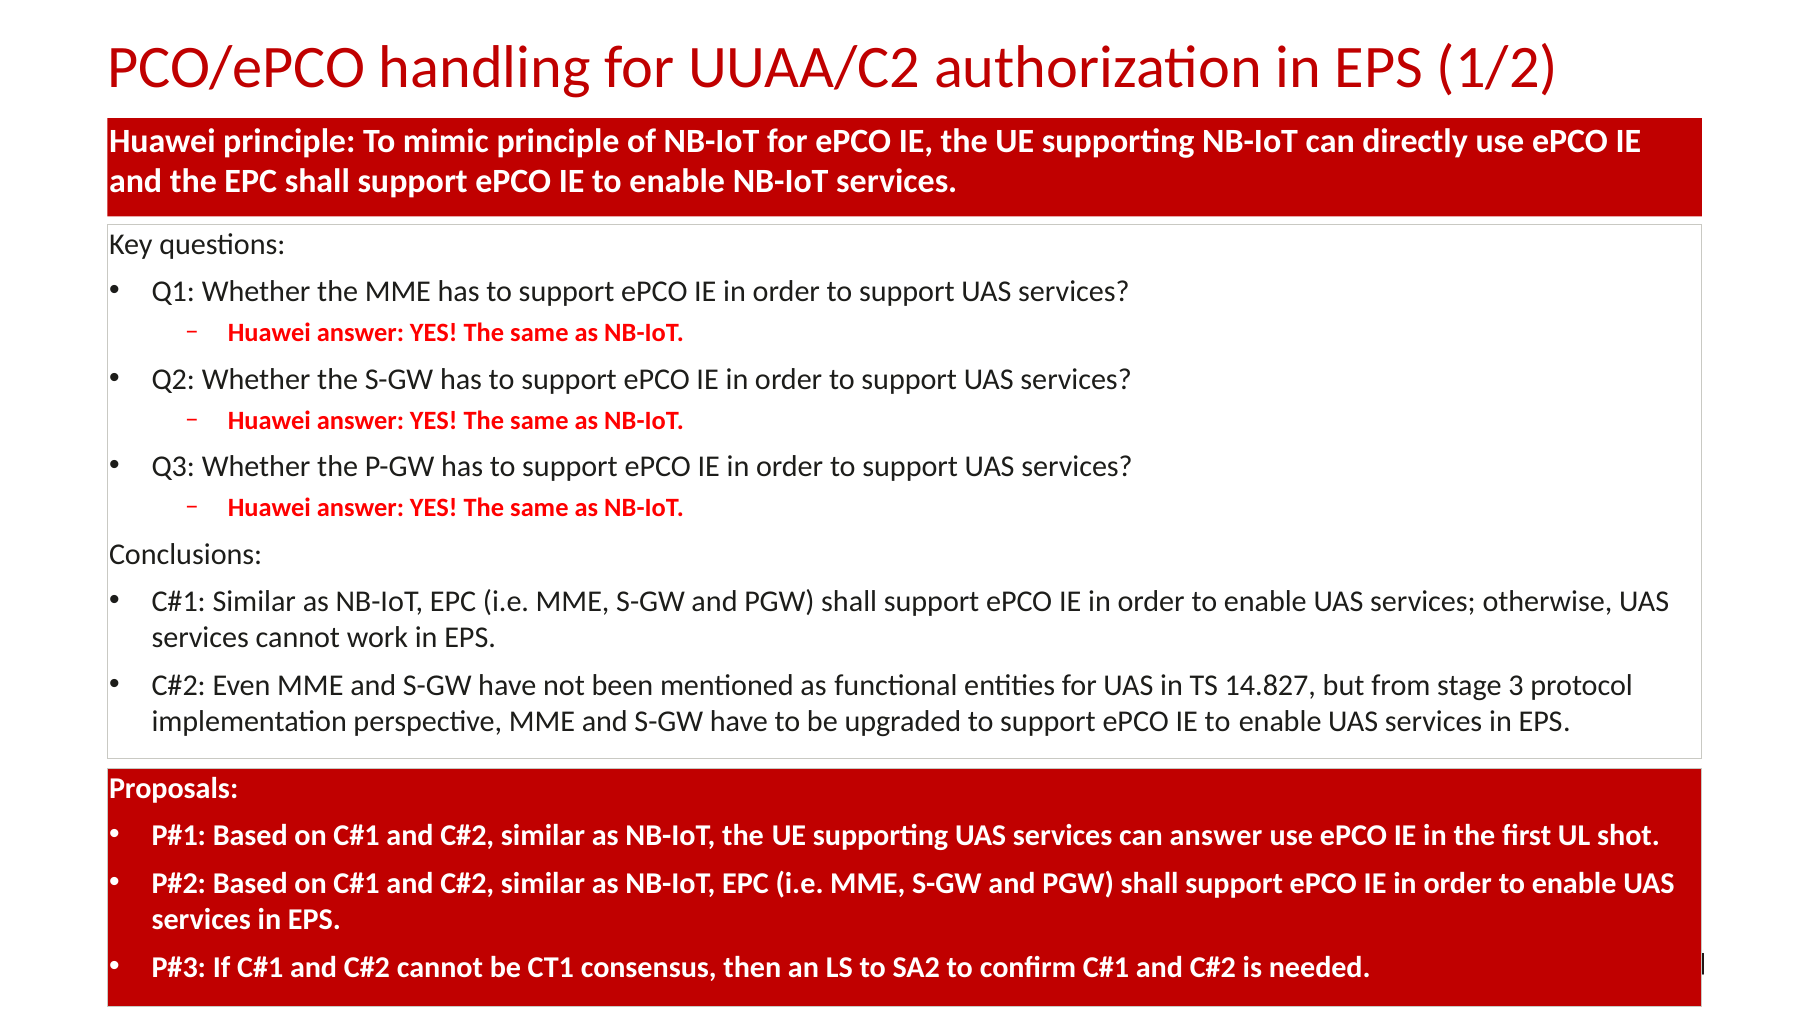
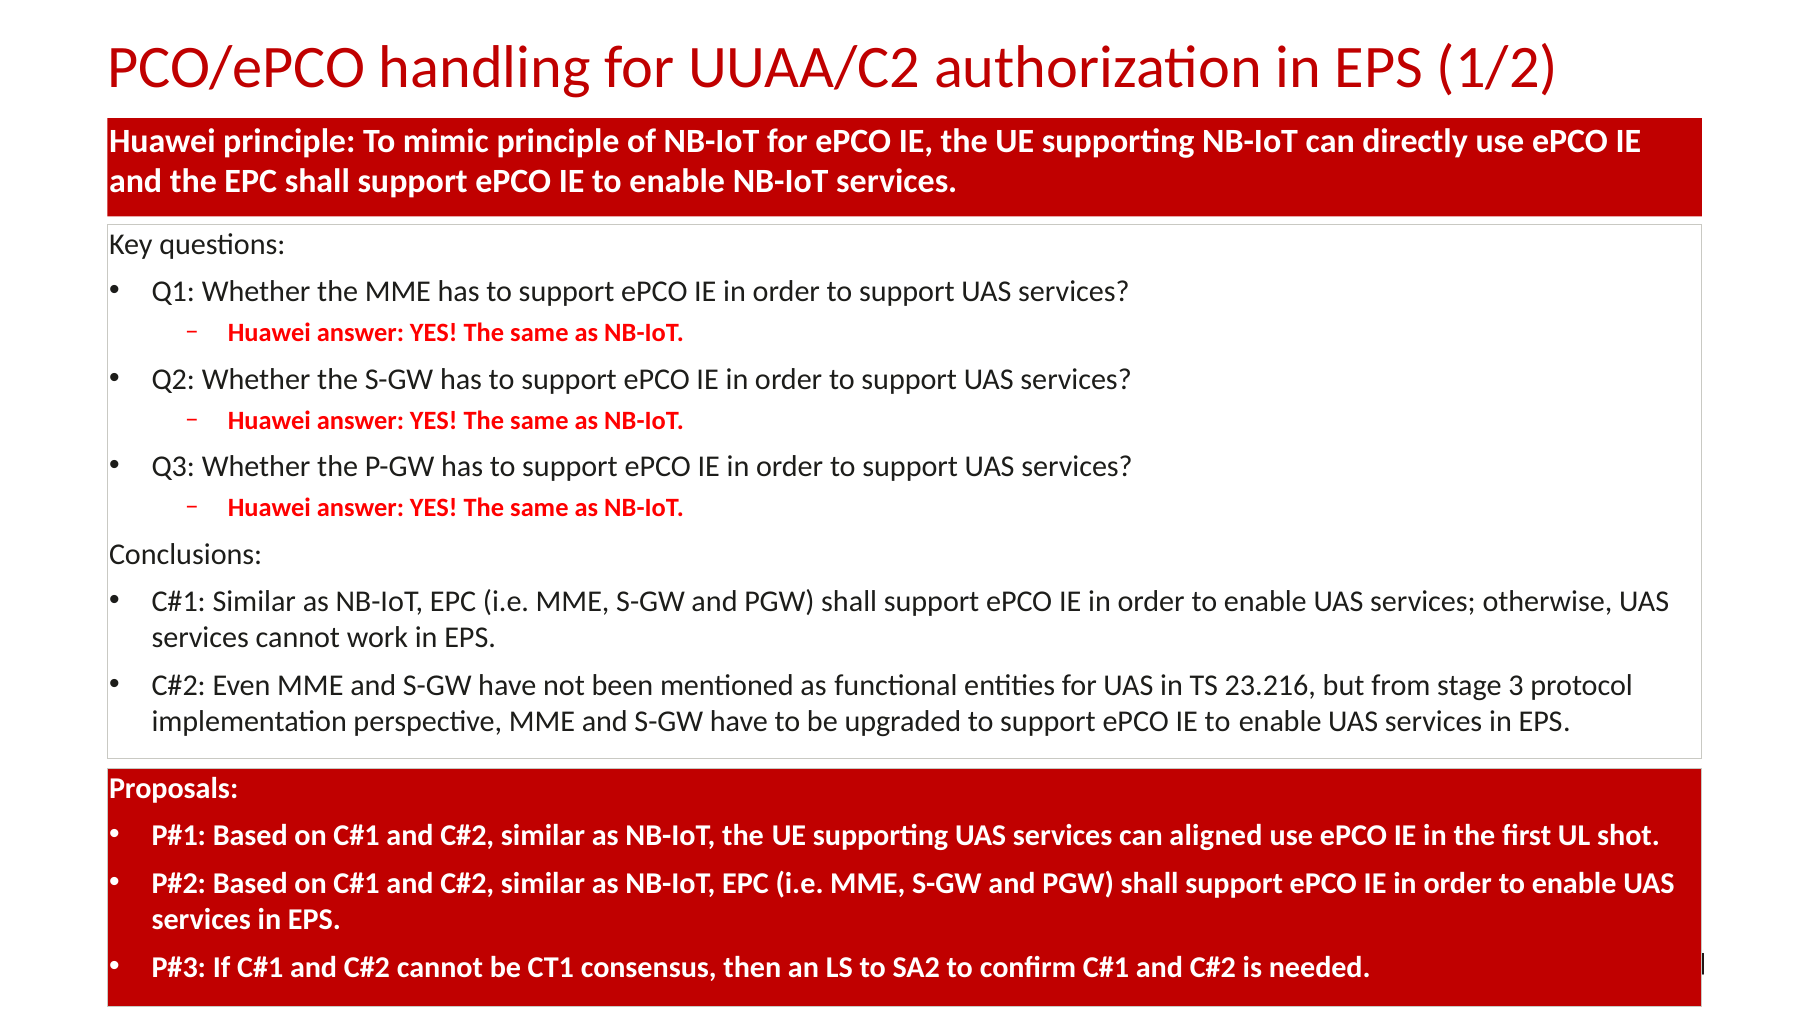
14.827: 14.827 -> 23.216
can answer: answer -> aligned
